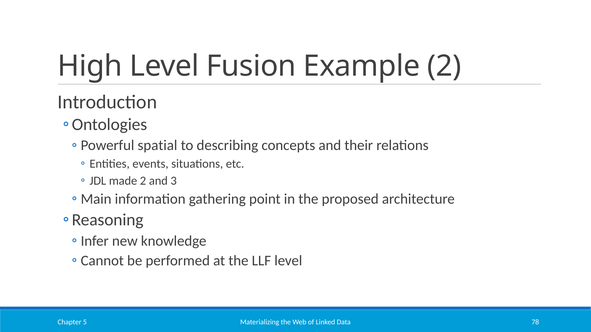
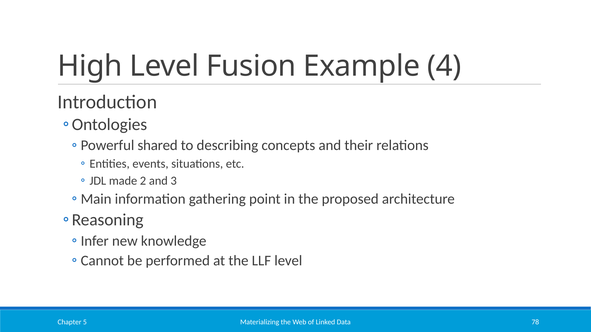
Example 2: 2 -> 4
spatial: spatial -> shared
